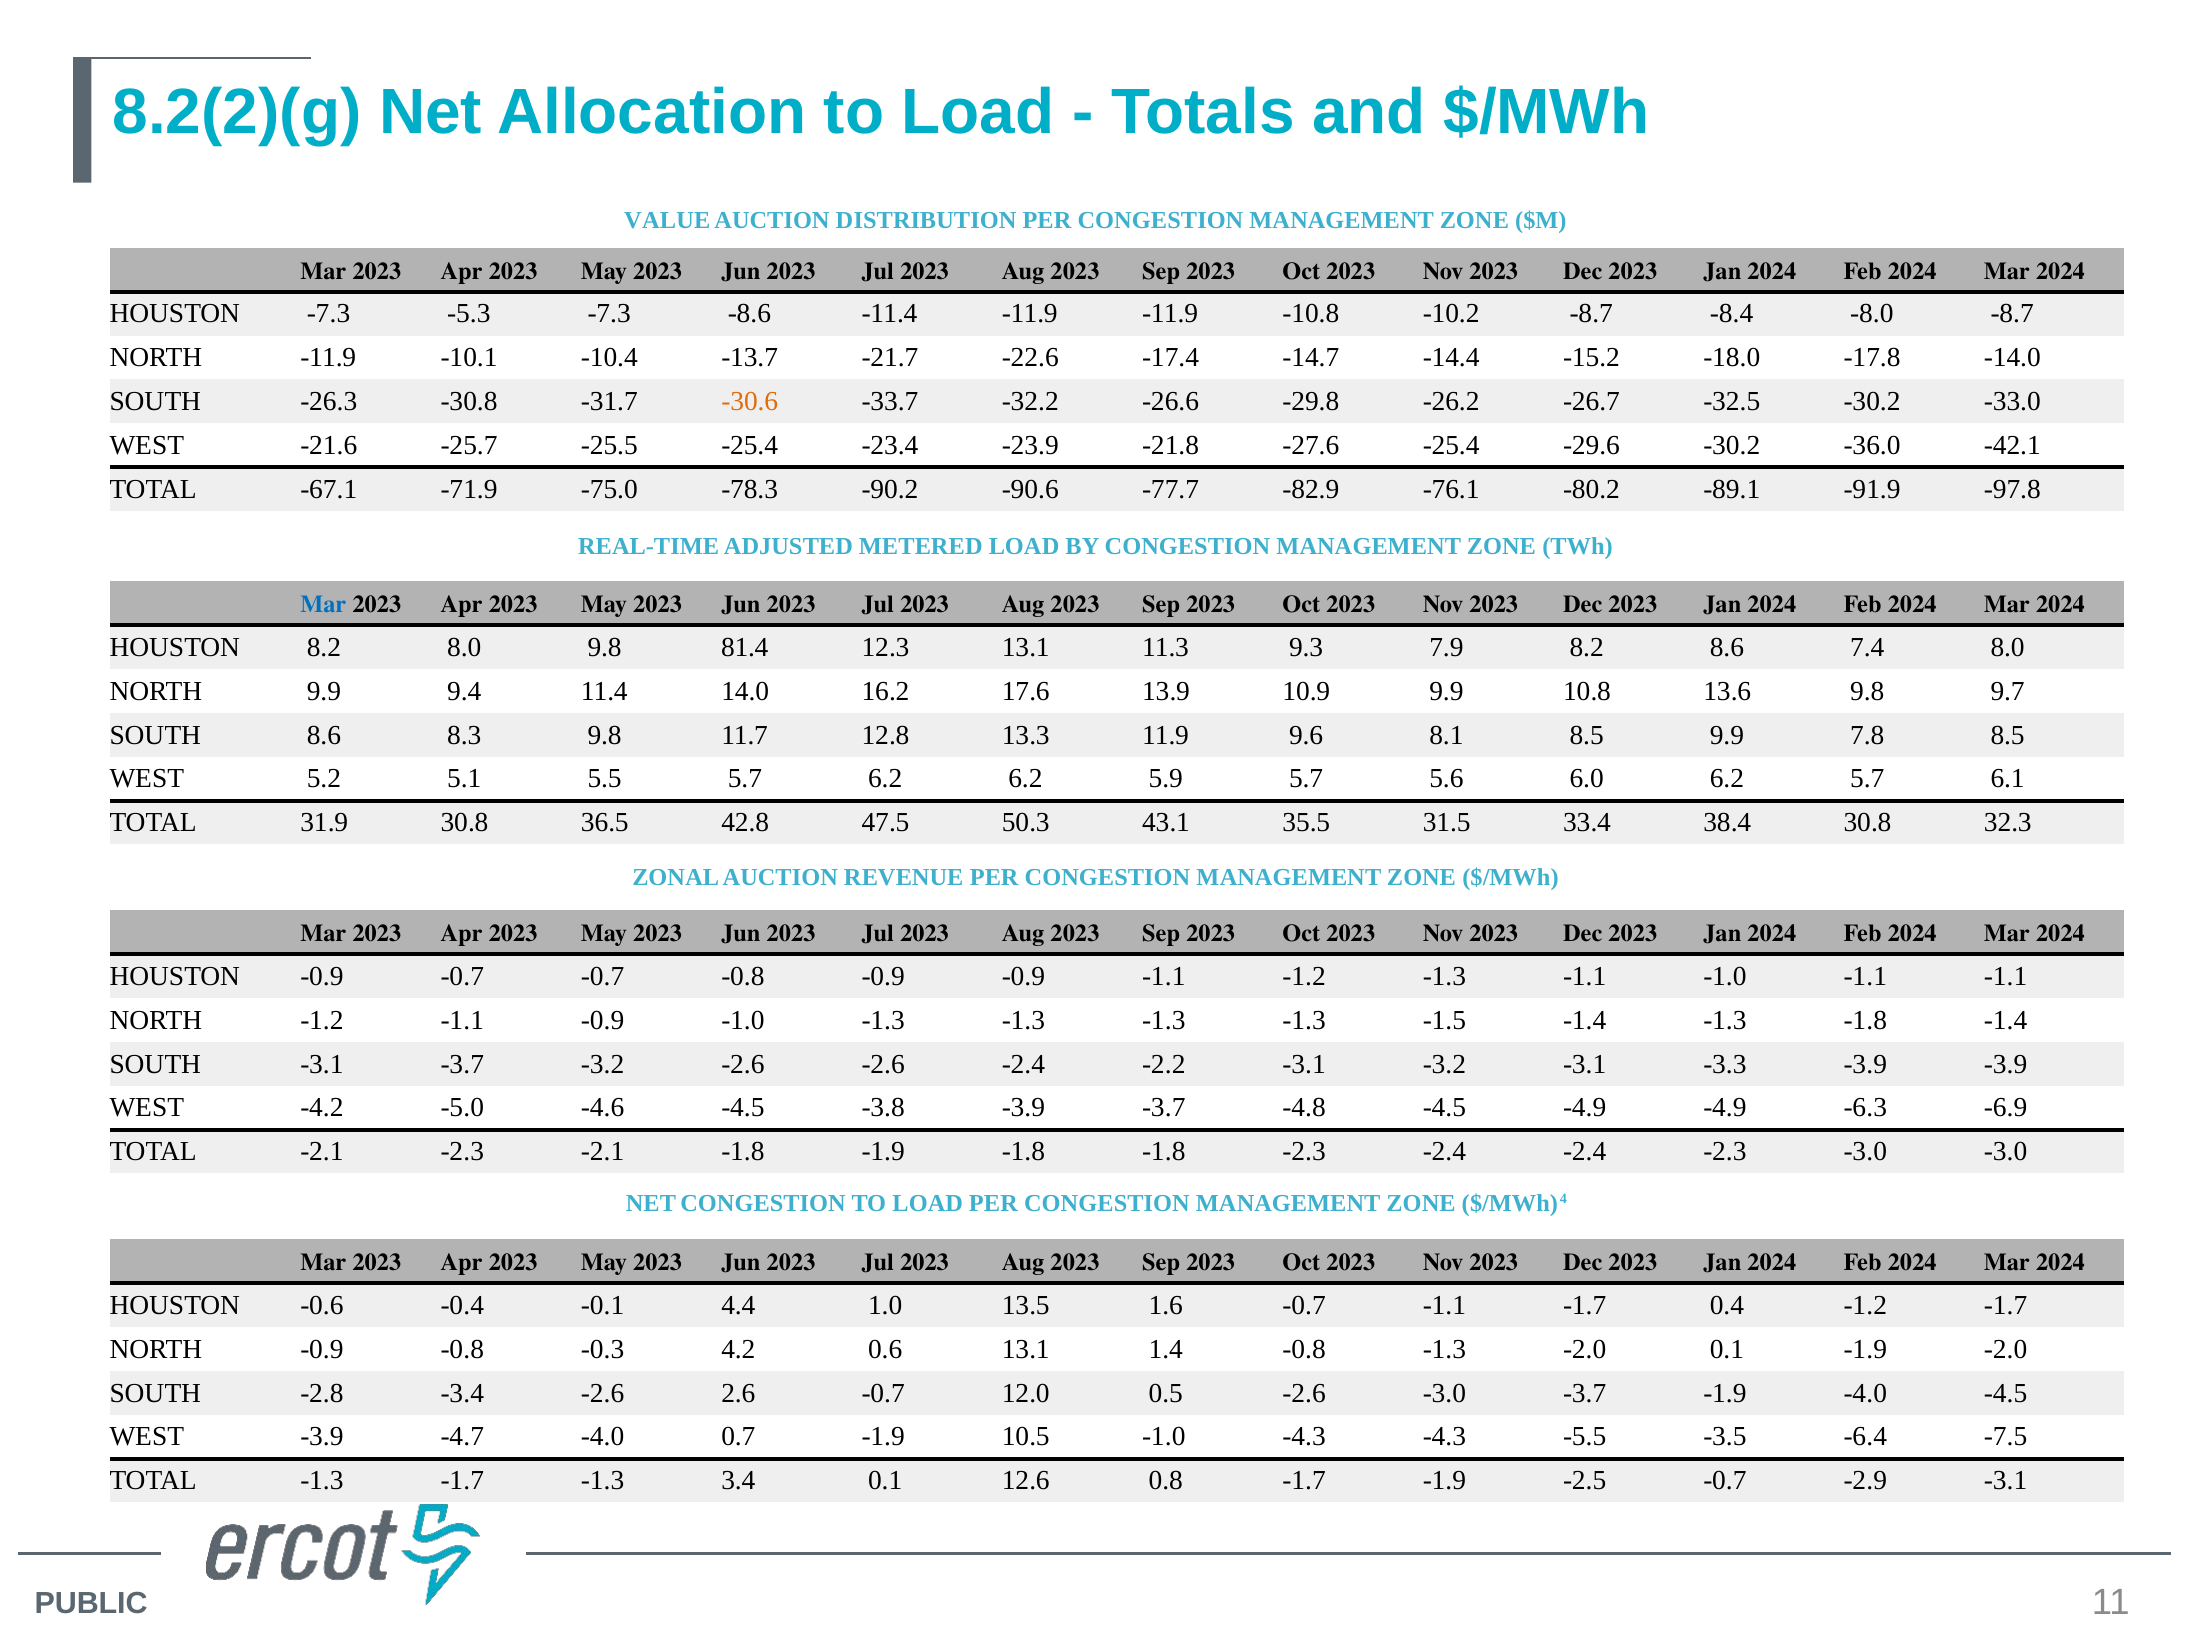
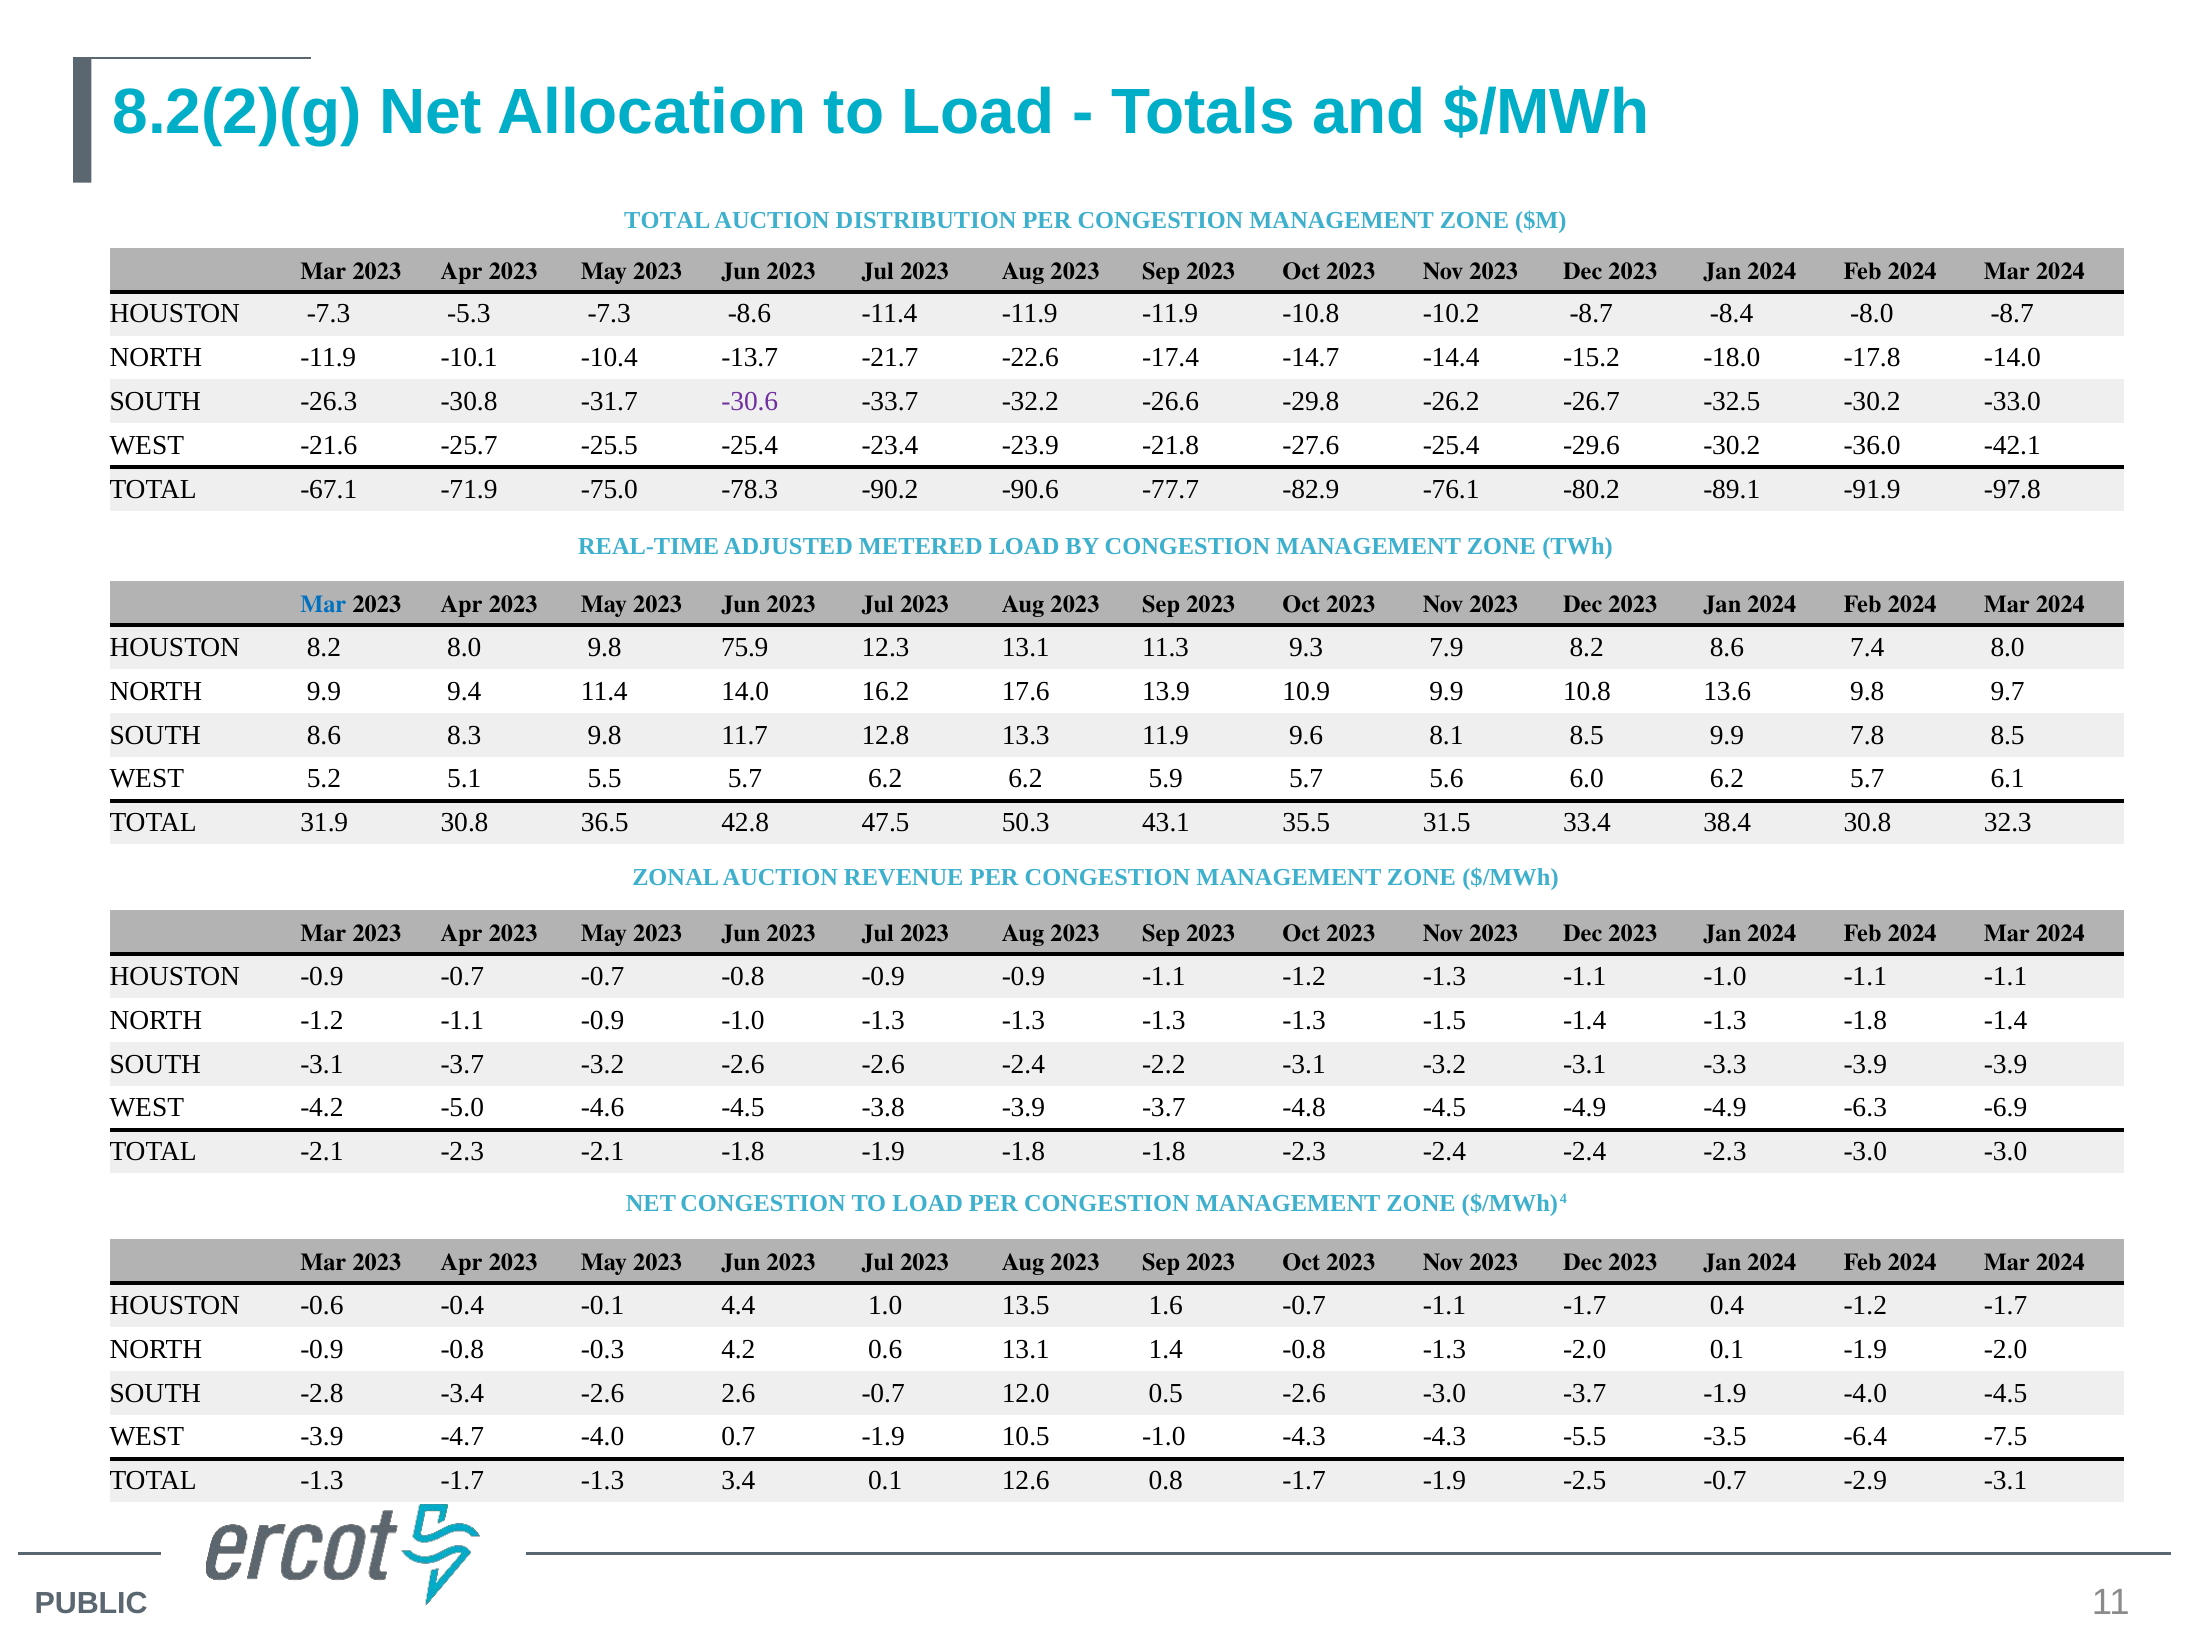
VALUE at (667, 220): VALUE -> TOTAL
-30.6 colour: orange -> purple
81.4: 81.4 -> 75.9
